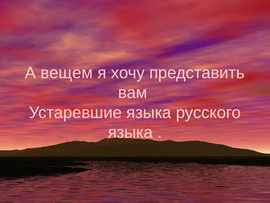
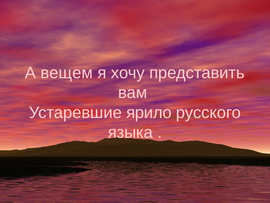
Устаревшие языка: языка -> ярило
